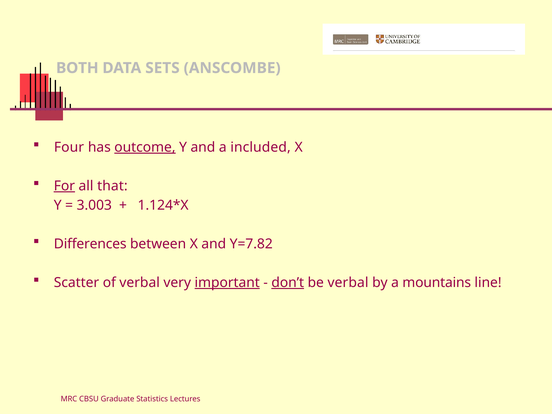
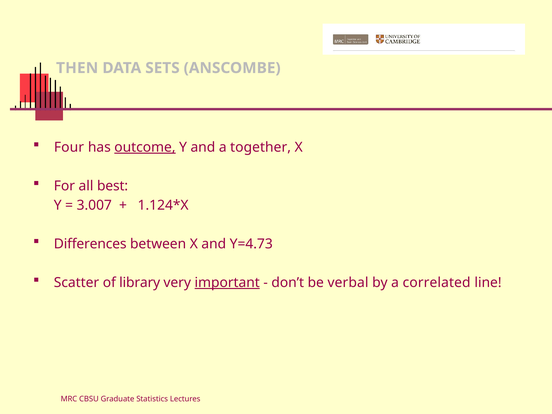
BOTH: BOTH -> THEN
included: included -> together
For underline: present -> none
that: that -> best
3.003: 3.003 -> 3.007
Y=7.82: Y=7.82 -> Y=4.73
of verbal: verbal -> library
don’t underline: present -> none
mountains: mountains -> correlated
